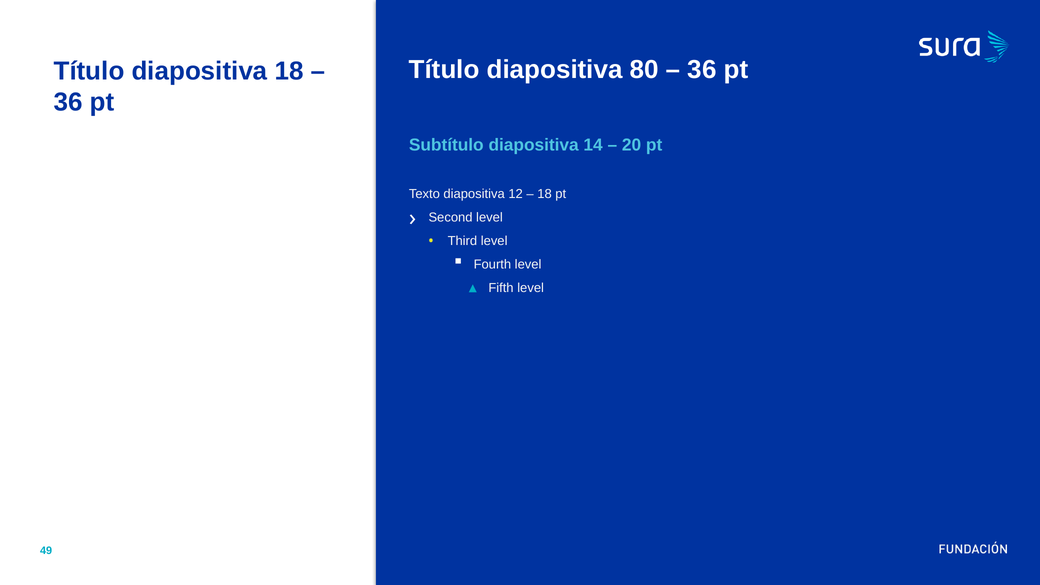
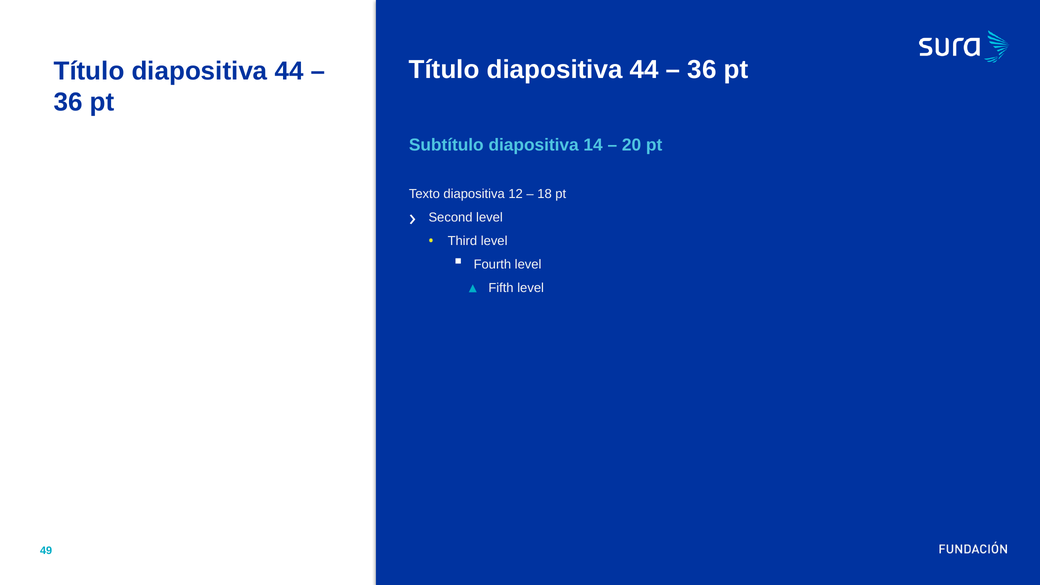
80 at (644, 70): 80 -> 44
18 at (289, 71): 18 -> 44
